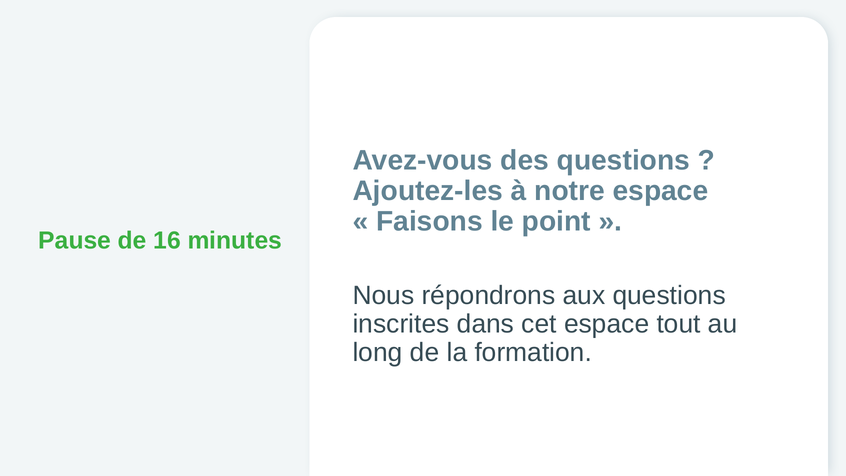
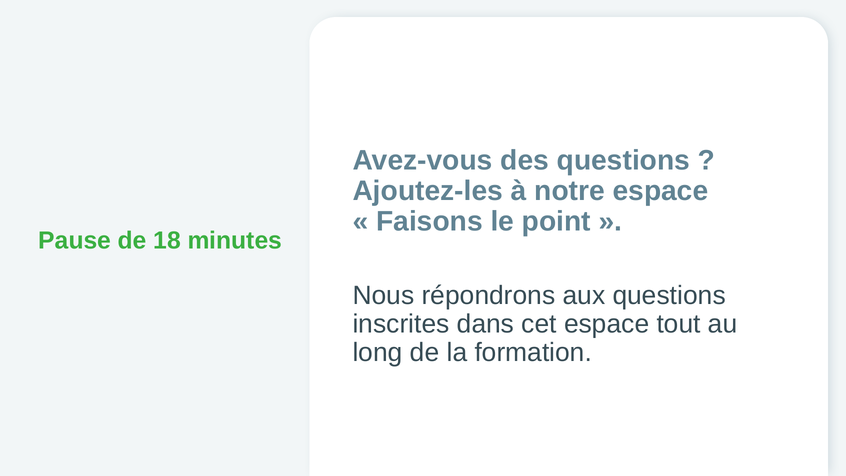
16: 16 -> 18
